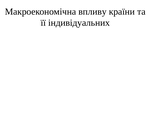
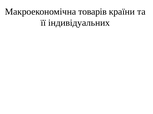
впливу: впливу -> товарів
